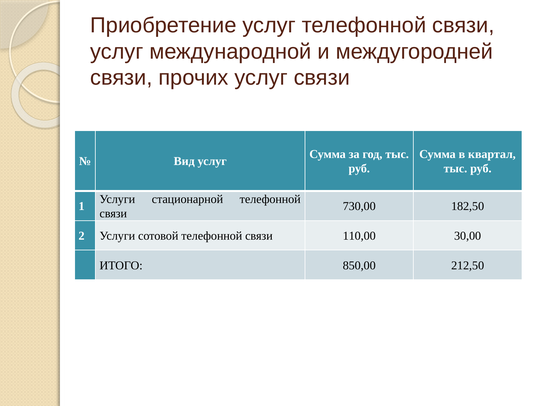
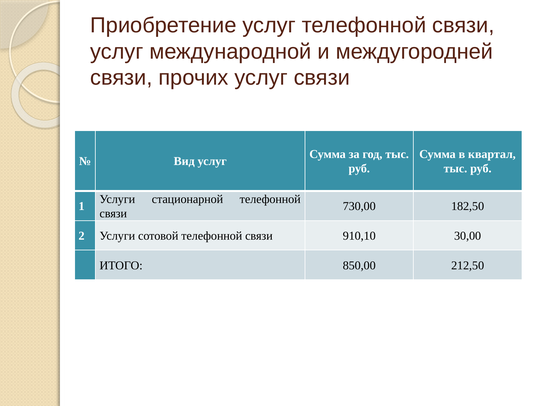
110,00: 110,00 -> 910,10
